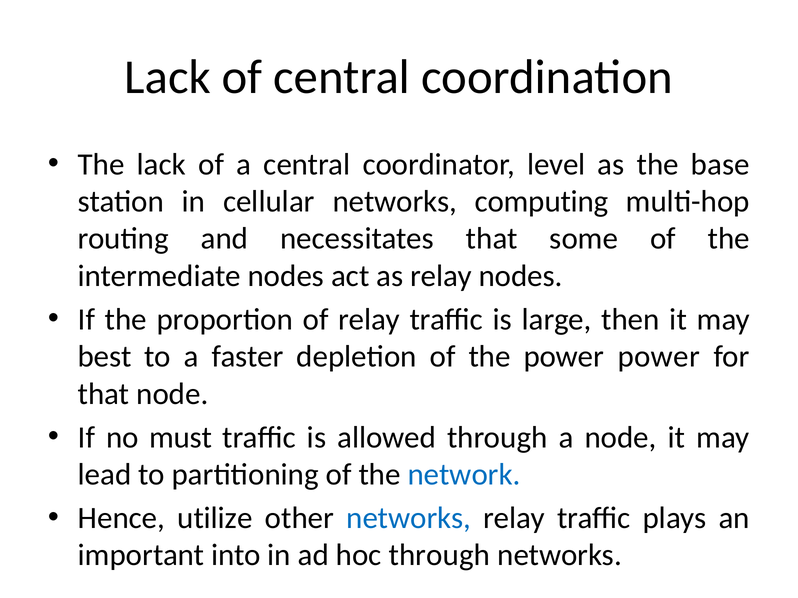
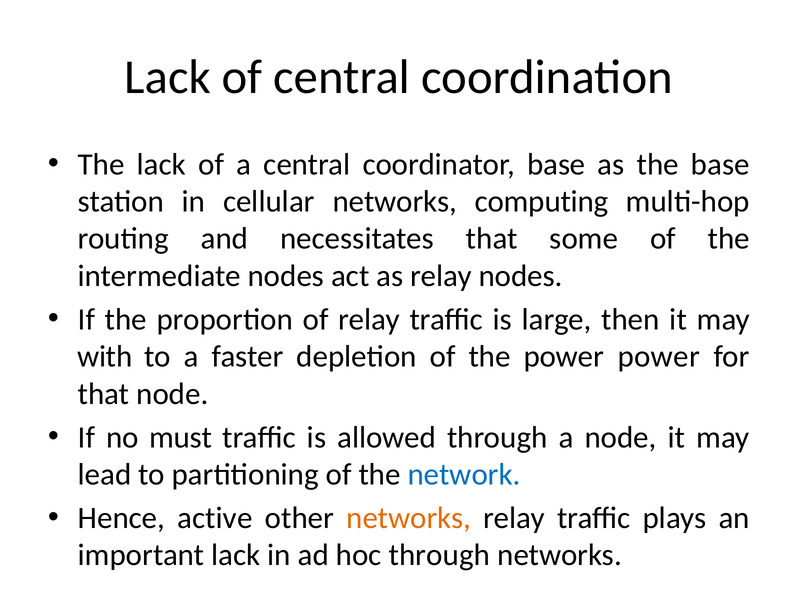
coordinator level: level -> base
best: best -> with
utilize: utilize -> active
networks at (409, 518) colour: blue -> orange
important into: into -> lack
